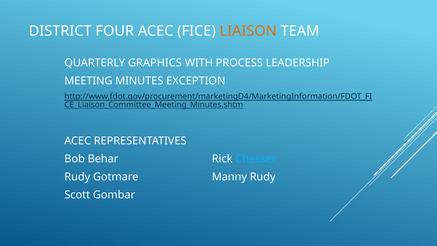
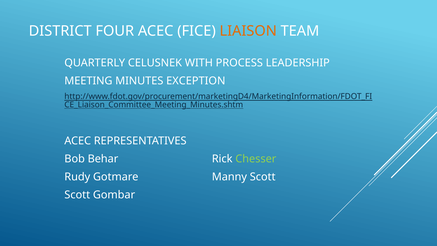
GRAPHICS: GRAPHICS -> CELUSNEK
Chesser colour: light blue -> light green
Manny Rudy: Rudy -> Scott
